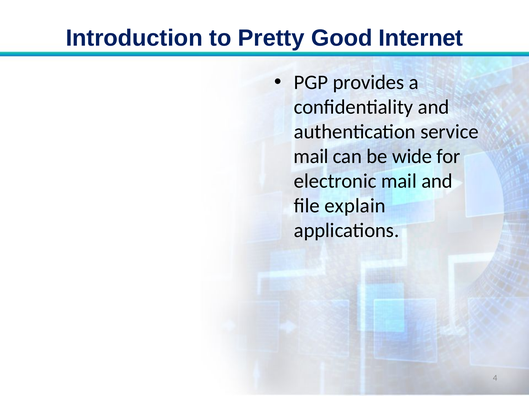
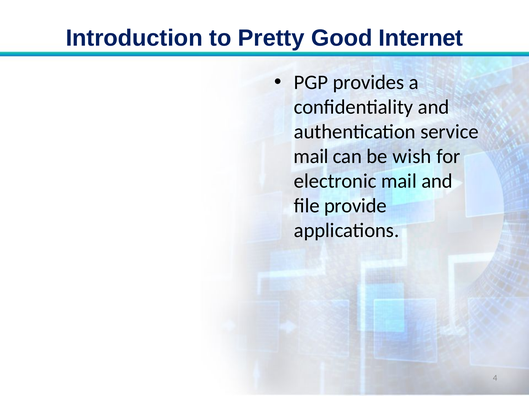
wide: wide -> wish
explain: explain -> provide
